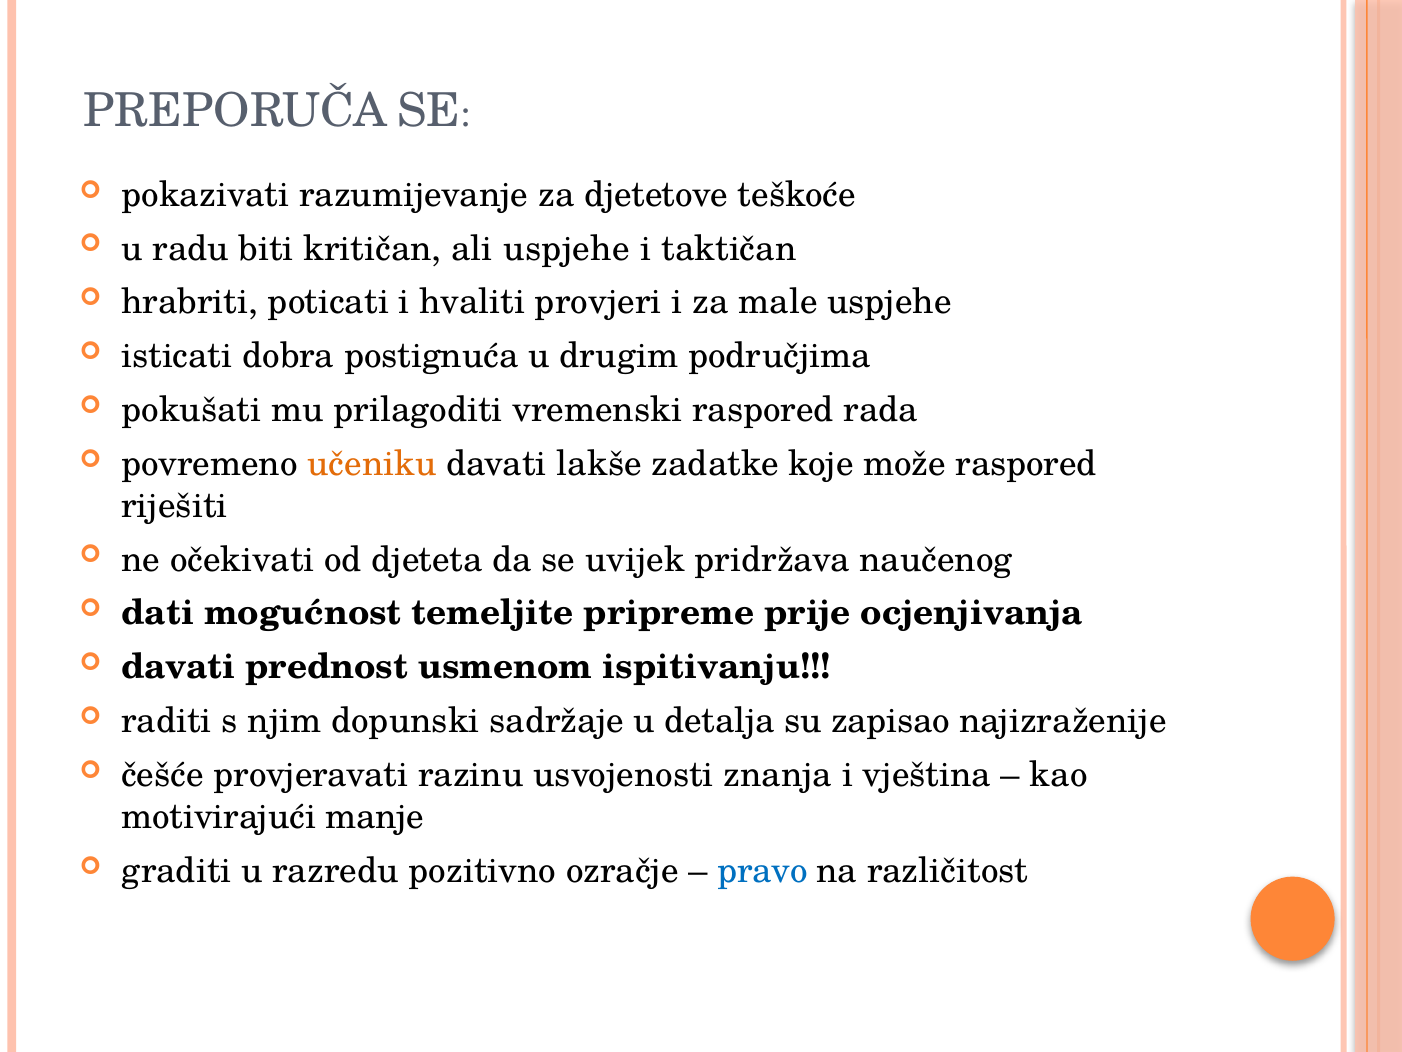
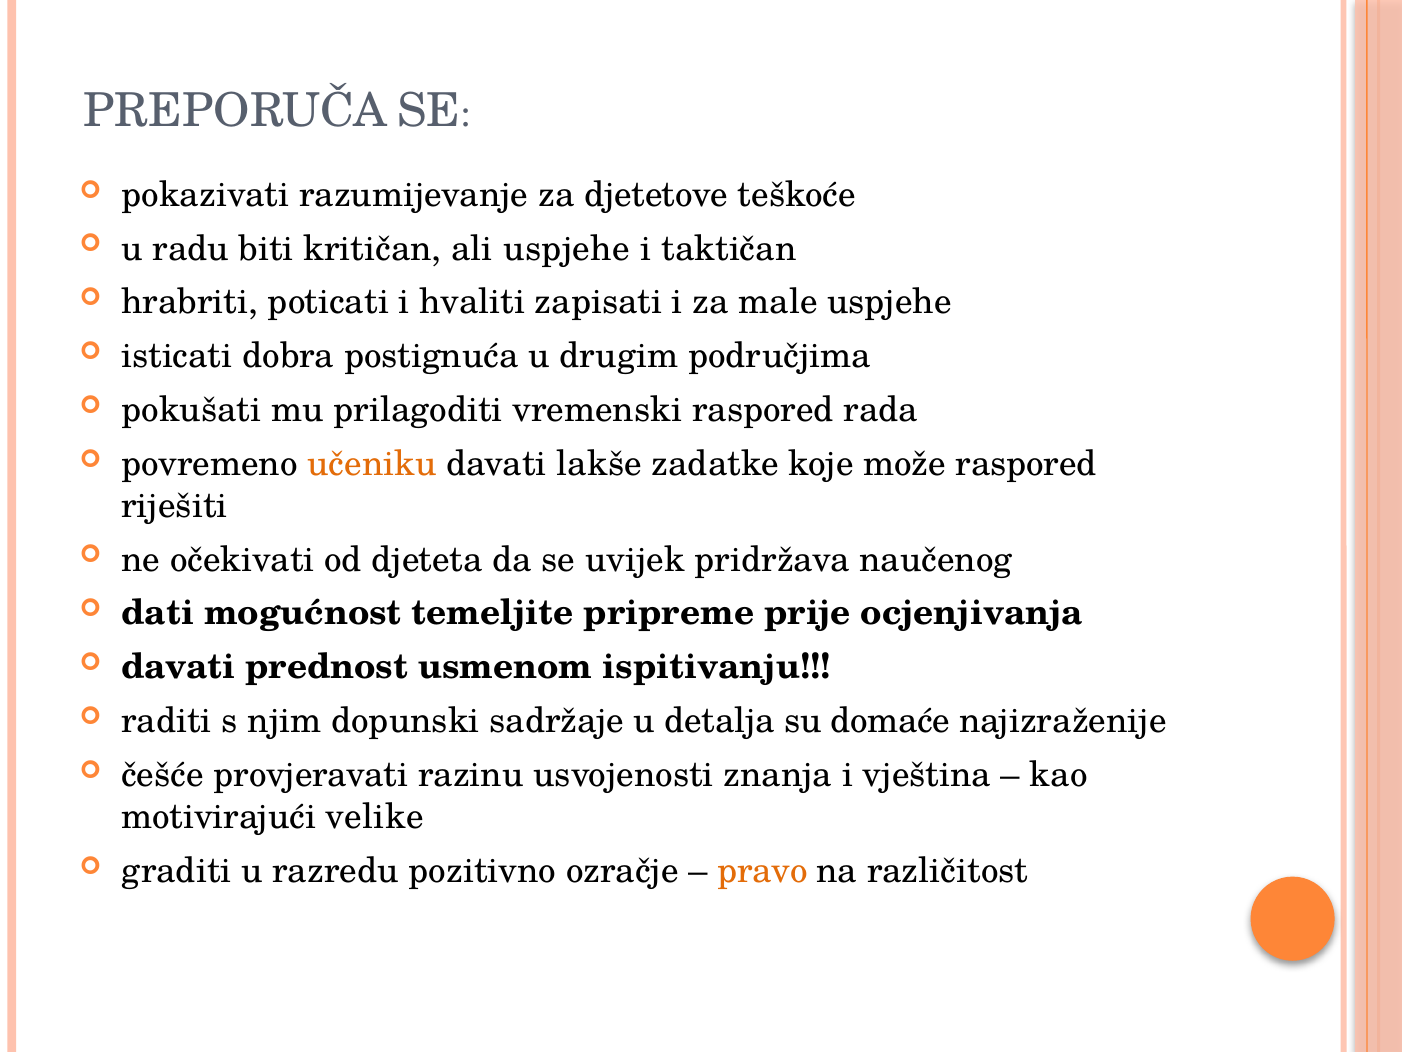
provjeri: provjeri -> zapisati
zapisao: zapisao -> domaće
manje: manje -> velike
pravo colour: blue -> orange
